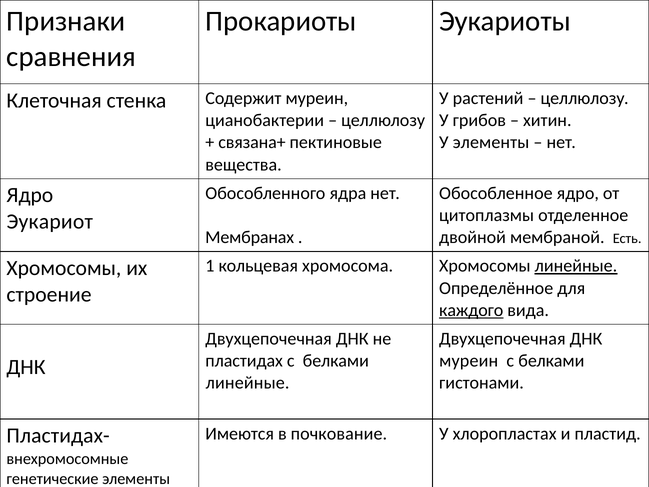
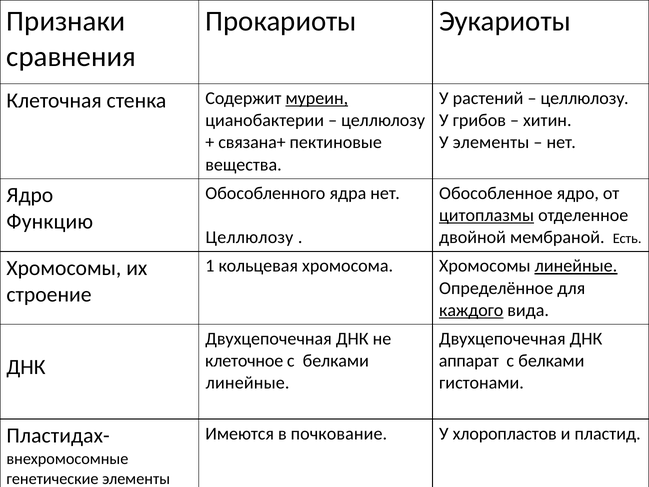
муреин at (317, 98) underline: none -> present
цитоплазмы underline: none -> present
Эукариот: Эукариот -> Функцию
Мембранах at (250, 237): Мембранах -> Целлюлозу
пластидах: пластидах -> клеточное
муреин at (469, 361): муреин -> аппарат
хлоропластах: хлоропластах -> хлоропластов
